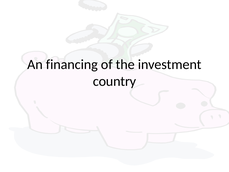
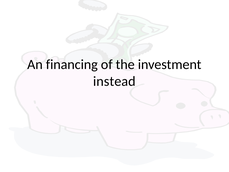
country: country -> instead
